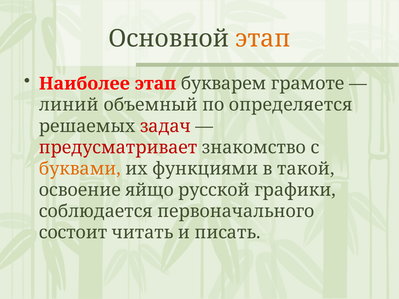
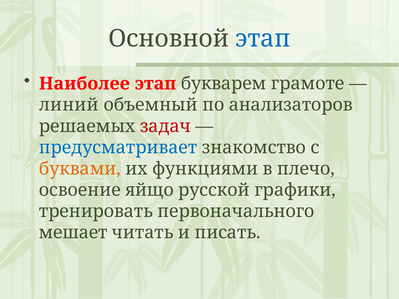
этап at (263, 39) colour: orange -> blue
определяется: определяется -> анализаторов
предусматривает colour: red -> blue
такой: такой -> плечо
соблюдается: соблюдается -> тренировать
состоит: состоит -> мешает
